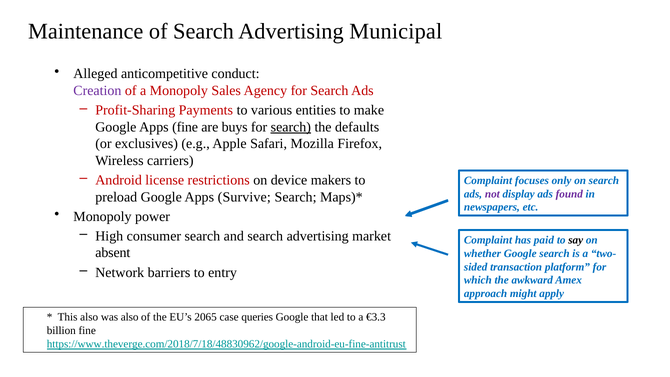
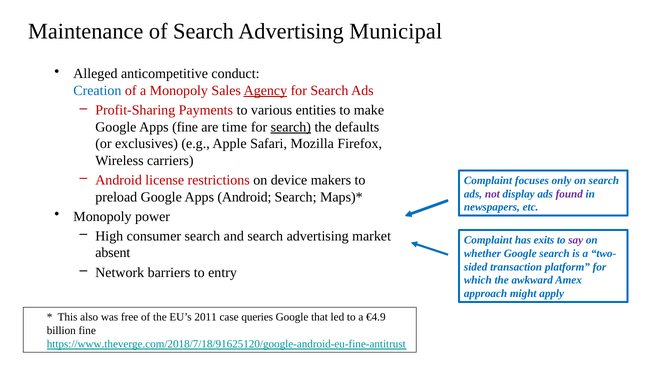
Creation colour: purple -> blue
Agency underline: none -> present
buys: buys -> time
Apps Survive: Survive -> Android
paid: paid -> exits
say colour: black -> purple
was also: also -> free
2065: 2065 -> 2011
€3.3: €3.3 -> €4.9
https://www.theverge.com/2018/7/18/48830962/google-android-eu-fine-antitrust: https://www.theverge.com/2018/7/18/48830962/google-android-eu-fine-antitrust -> https://www.theverge.com/2018/7/18/91625120/google-android-eu-fine-antitrust
